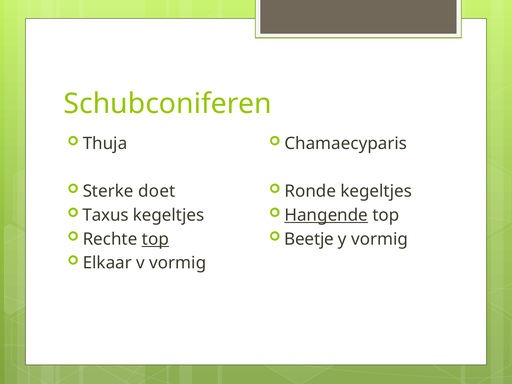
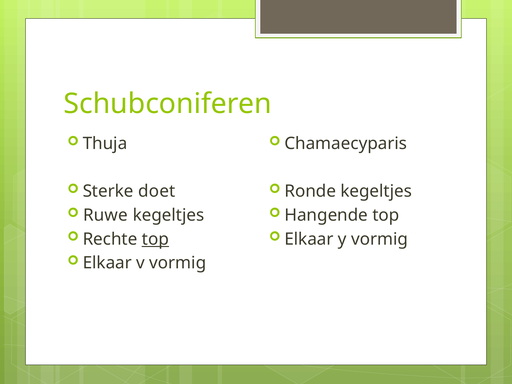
Taxus: Taxus -> Ruwe
Hangende underline: present -> none
Beetje at (309, 239): Beetje -> Elkaar
